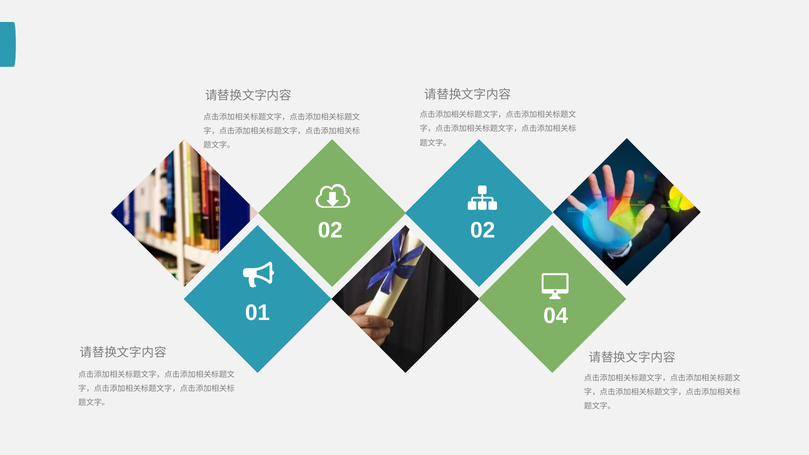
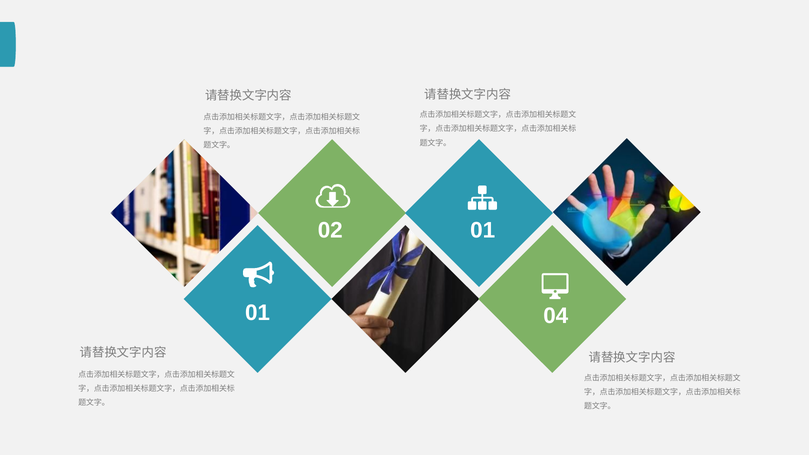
02 02: 02 -> 01
